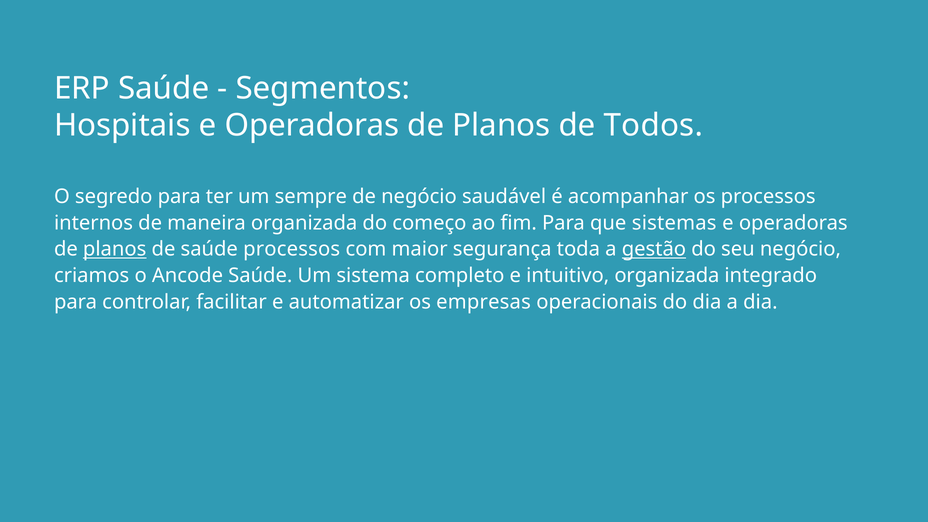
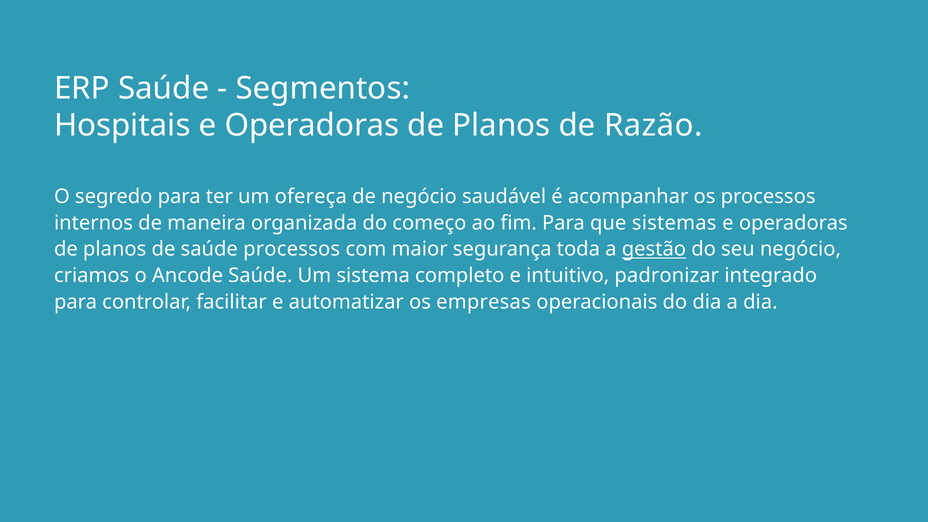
Todos: Todos -> Razão
sempre: sempre -> ofereça
planos at (115, 249) underline: present -> none
intuitivo organizada: organizada -> padronizar
